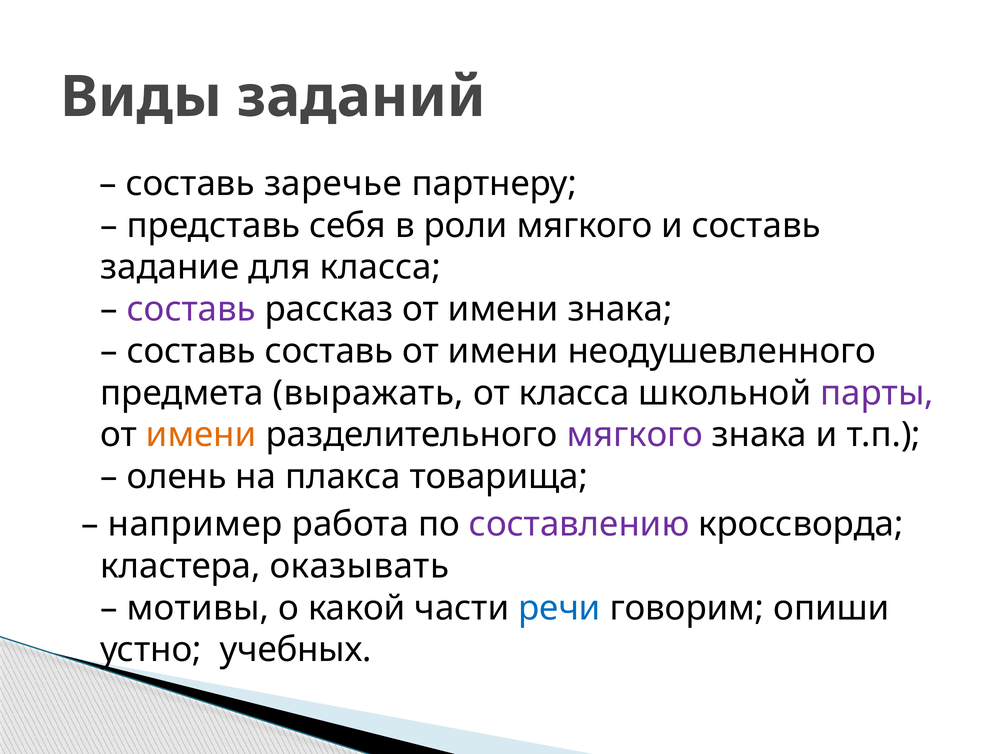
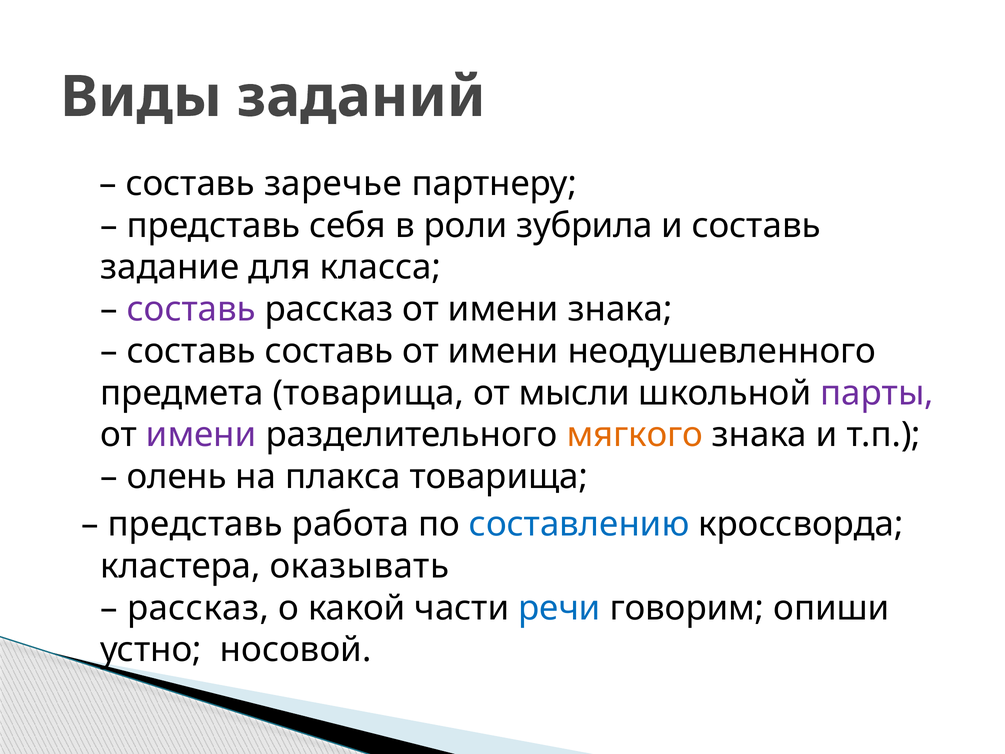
роли мягкого: мягкого -> зубрила
предмета выражать: выражать -> товарища
от класса: класса -> мысли
имени at (201, 435) colour: orange -> purple
мягкого at (635, 435) colour: purple -> orange
например at (195, 524): например -> представь
составлению colour: purple -> blue
мотивы at (198, 608): мотивы -> рассказ
учебных: учебных -> носовой
